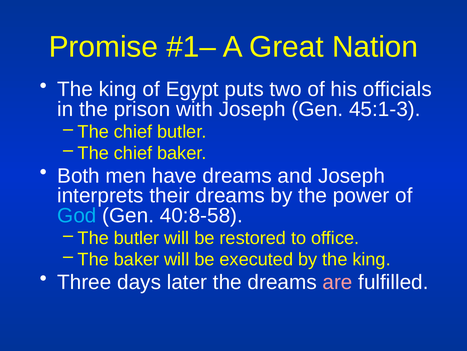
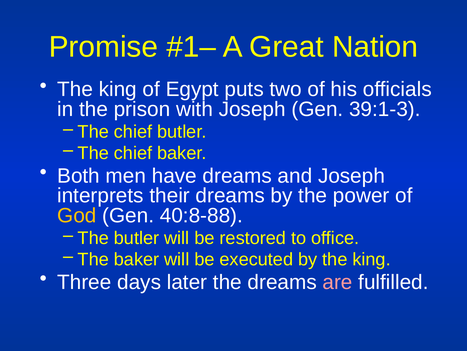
45:1-3: 45:1-3 -> 39:1-3
God colour: light blue -> yellow
40:8-58: 40:8-58 -> 40:8-88
